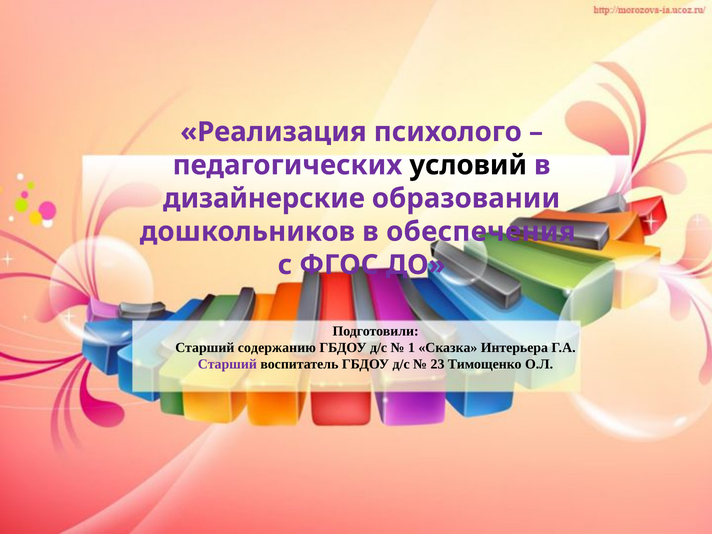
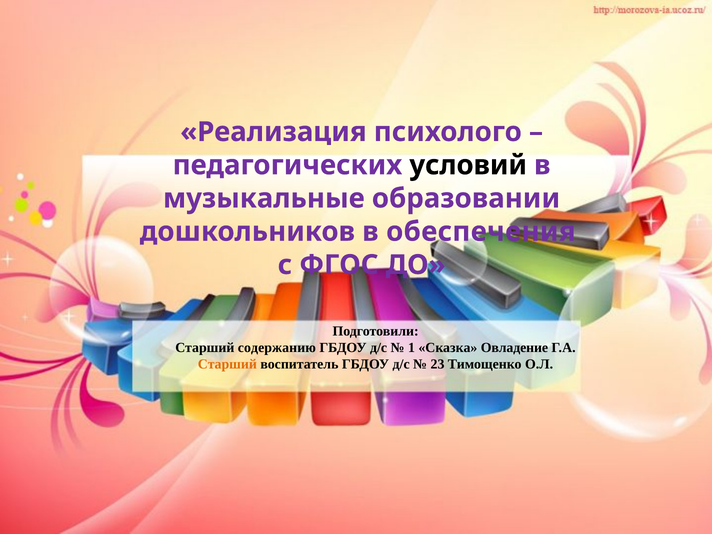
дизайнерские: дизайнерские -> музыкальные
Интерьера: Интерьера -> Овладение
Старший at (227, 364) colour: purple -> orange
